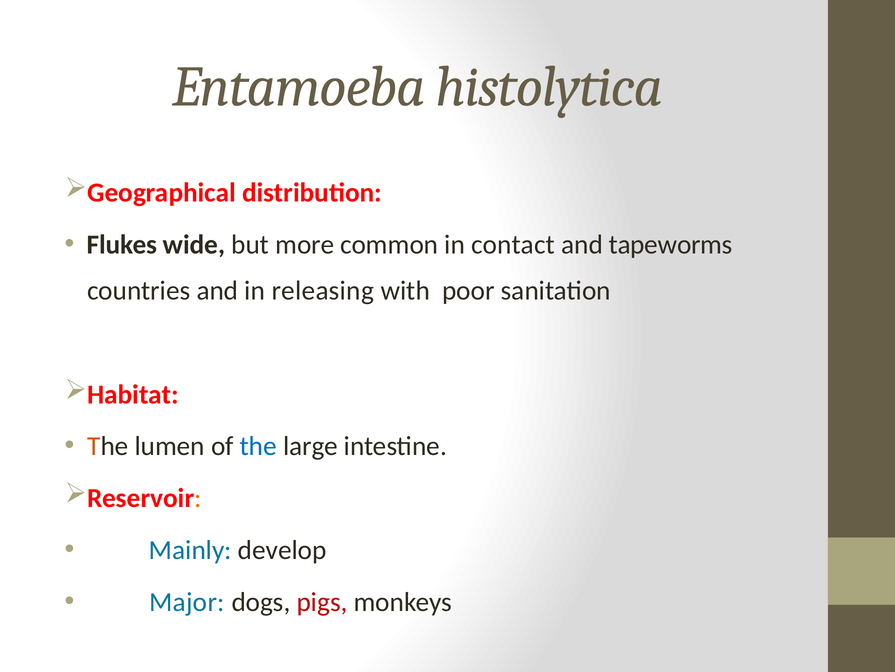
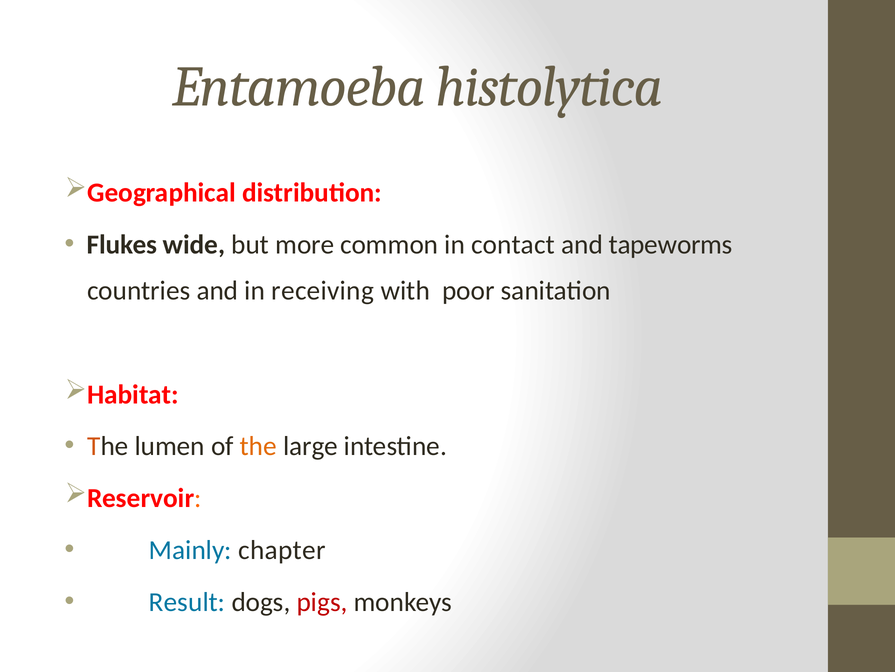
releasing: releasing -> receiving
the at (258, 446) colour: blue -> orange
develop: develop -> chapter
Major: Major -> Result
